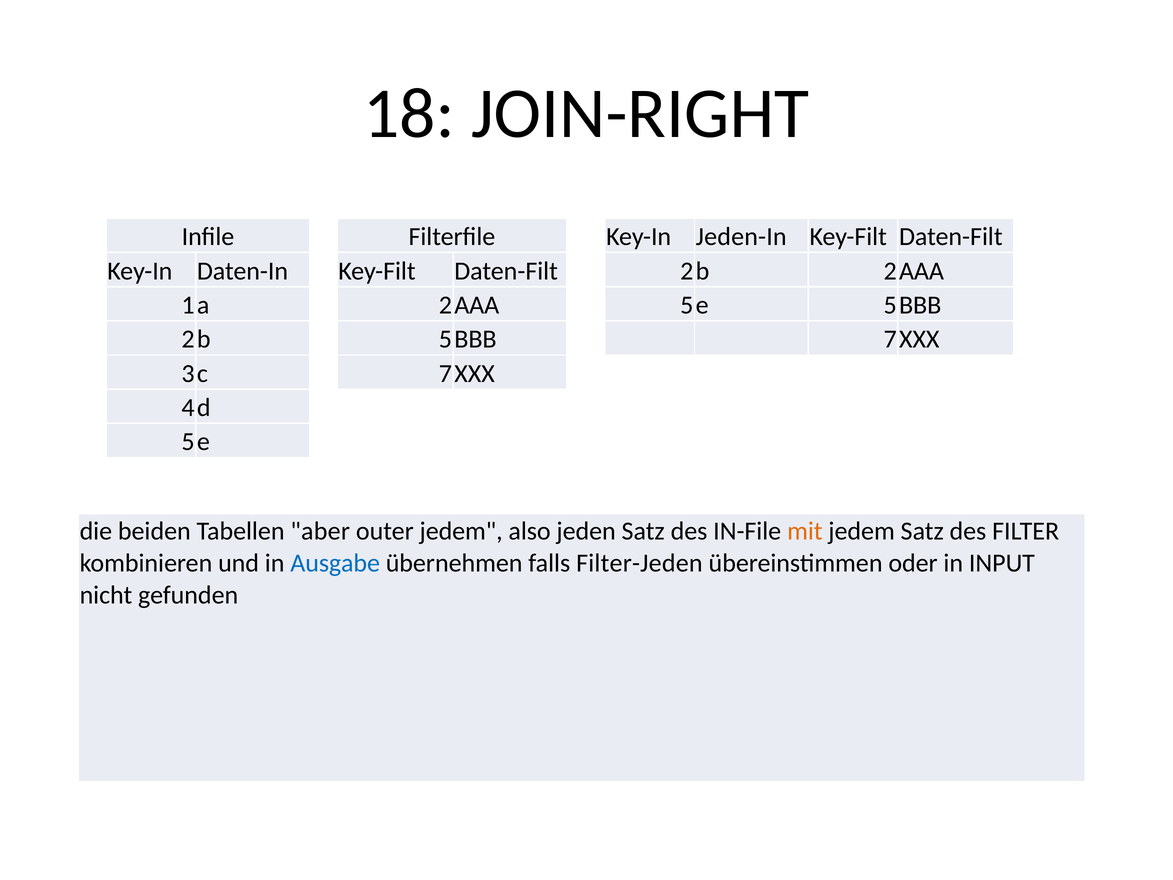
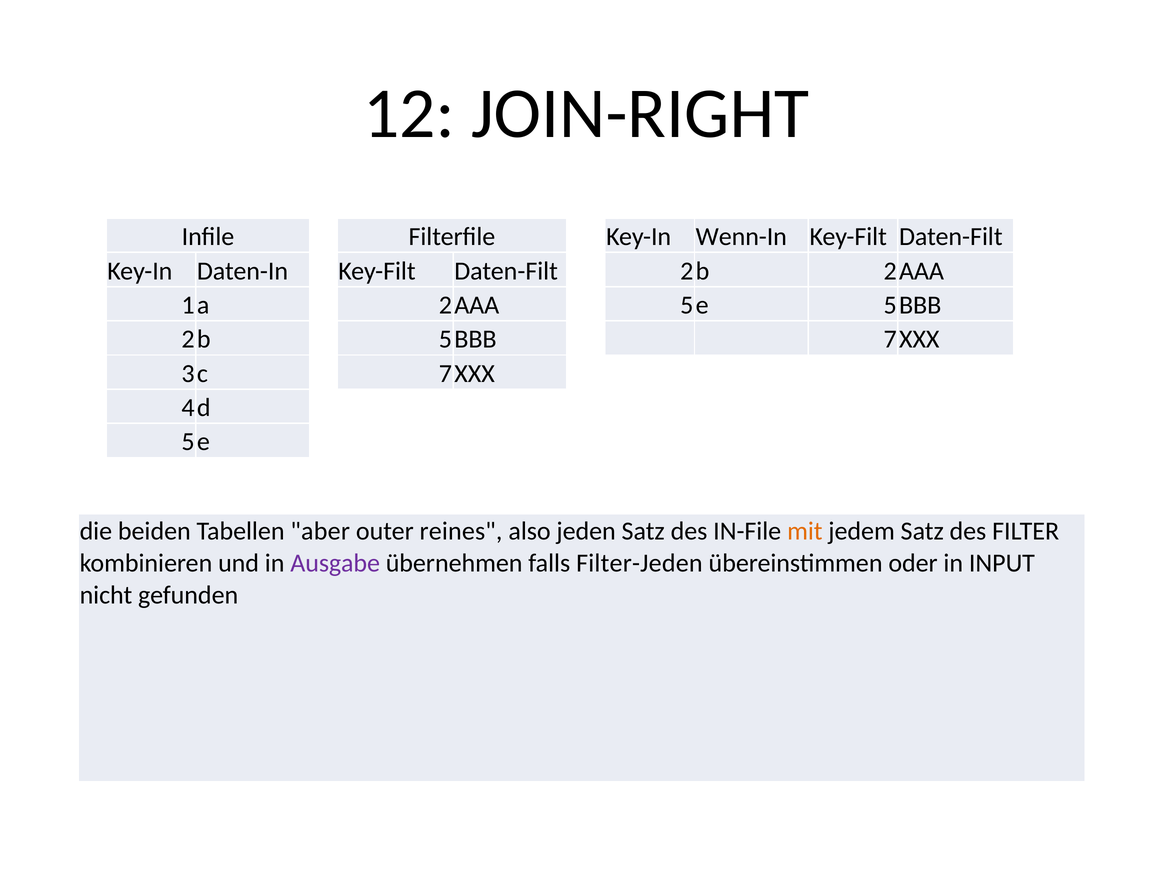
18: 18 -> 12
Jeden-In: Jeden-In -> Wenn-In
outer jedem: jedem -> reines
Ausgabe colour: blue -> purple
